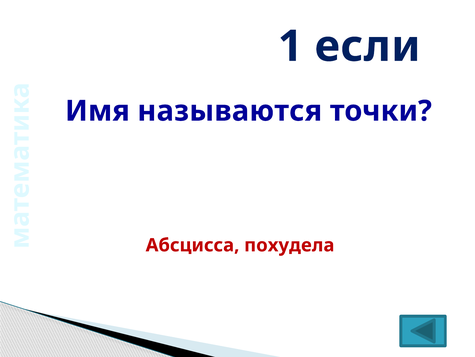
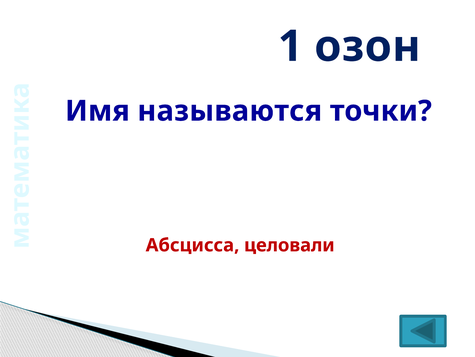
если: если -> озон
похудела: похудела -> целовали
